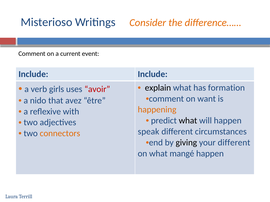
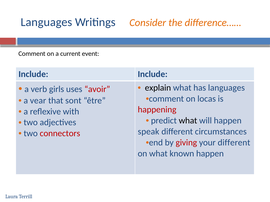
Misterioso at (47, 22): Misterioso -> Languages
has formation: formation -> languages
want: want -> locas
nido: nido -> vear
avez: avez -> sont
happening colour: orange -> red
connectors colour: orange -> red
giving colour: black -> red
mangé: mangé -> known
